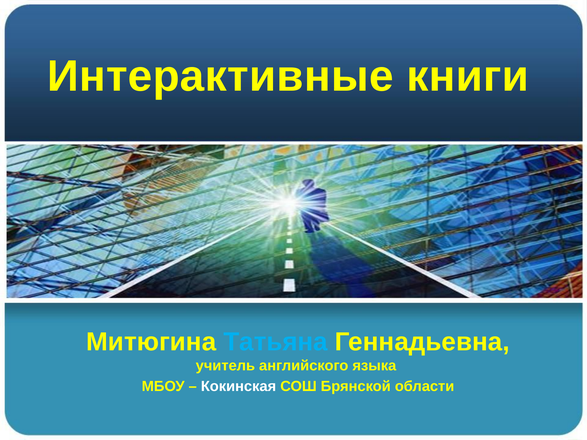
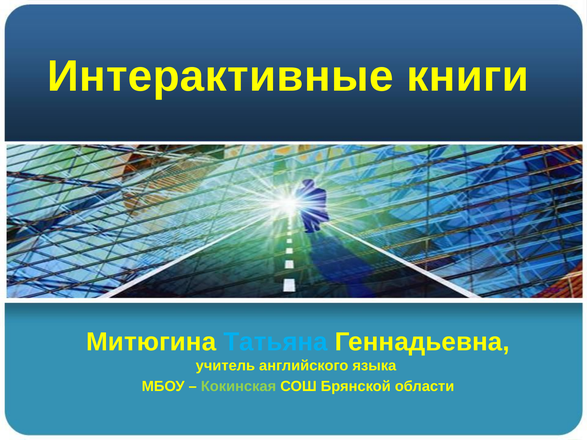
Кокинская colour: white -> light green
